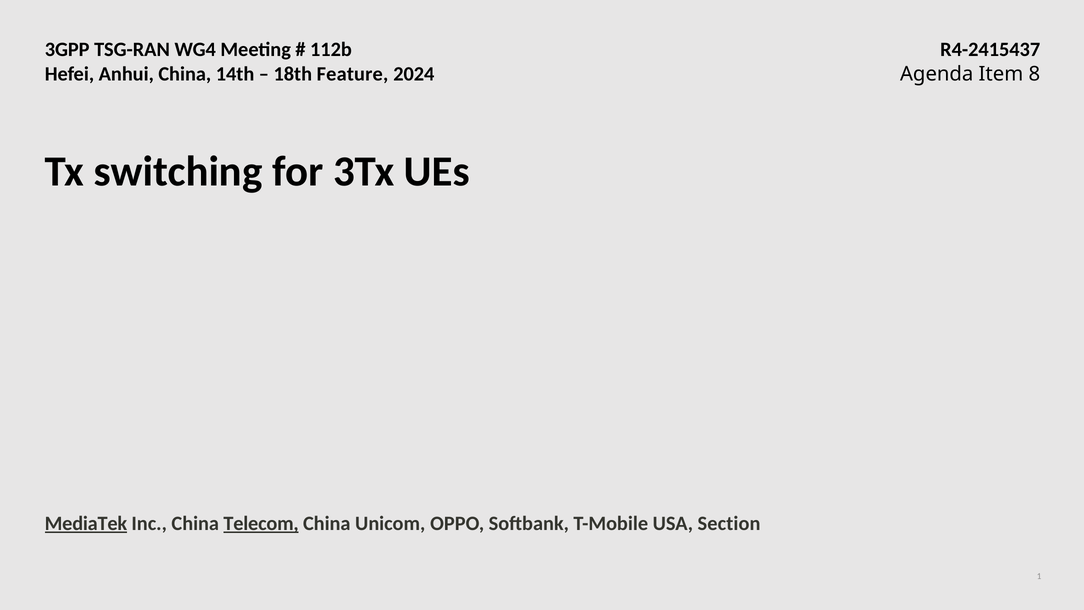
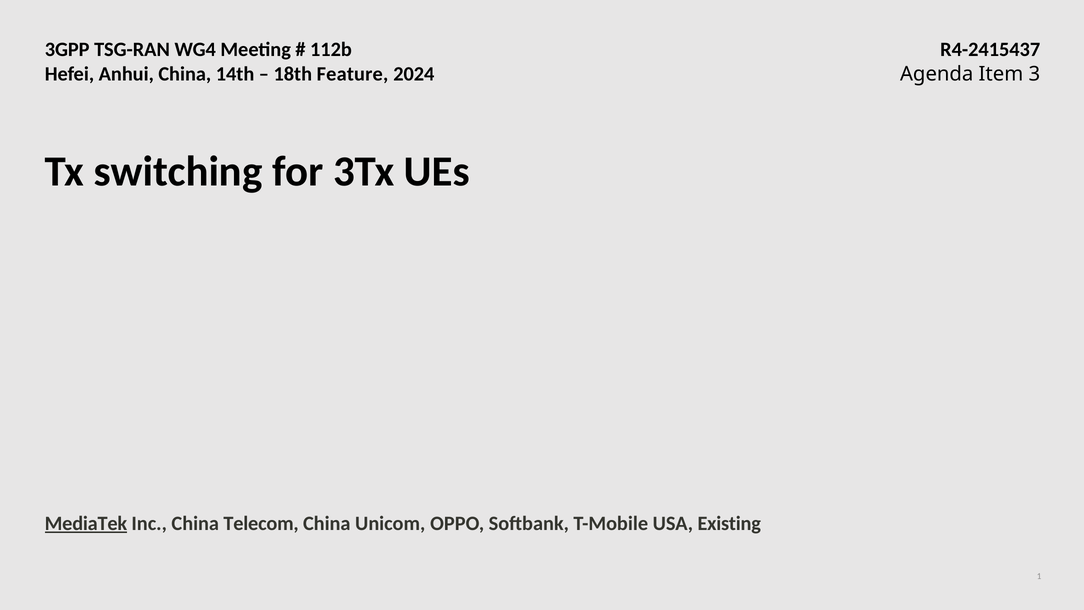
8: 8 -> 3
Telecom underline: present -> none
Section: Section -> Existing
